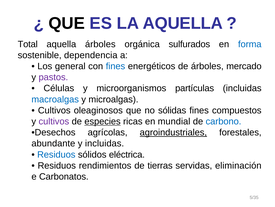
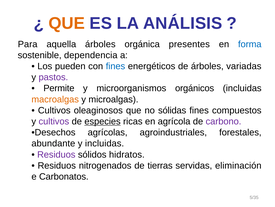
QUE at (67, 23) colour: black -> orange
LA AQUELLA: AQUELLA -> ANÁLISIS
Total: Total -> Para
sulfurados: sulfurados -> presentes
general: general -> pueden
mercado: mercado -> variadas
Células: Células -> Permite
partículas: partículas -> orgánicos
macroalgas colour: blue -> orange
mundial: mundial -> agrícola
carbono colour: blue -> purple
agroindustriales underline: present -> none
Residuos at (56, 154) colour: blue -> purple
eléctrica: eléctrica -> hidratos
rendimientos: rendimientos -> nitrogenados
